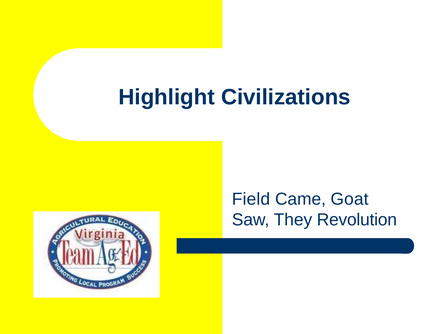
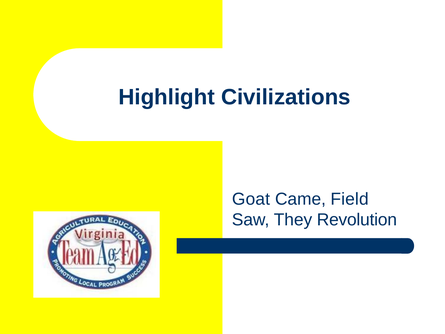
Field: Field -> Goat
Goat: Goat -> Field
